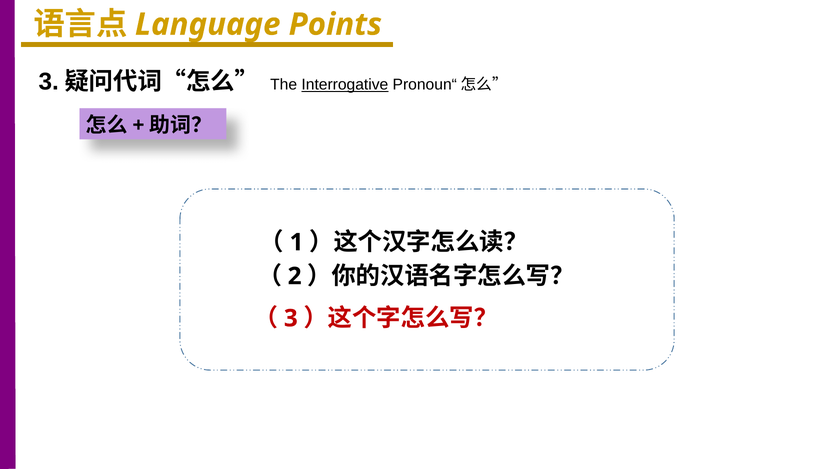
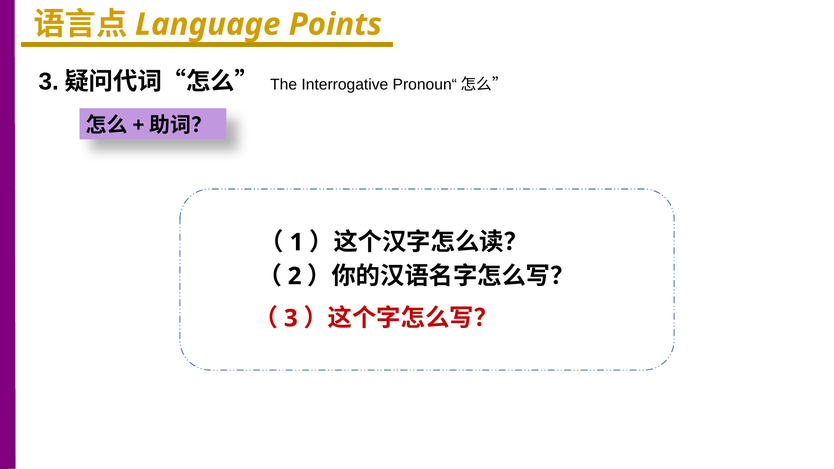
Interrogative underline: present -> none
